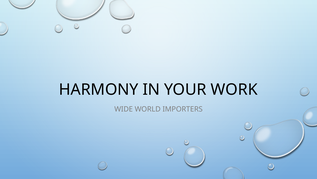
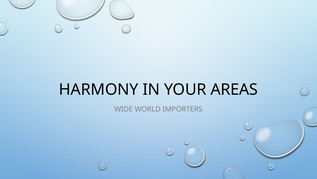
WORK: WORK -> AREAS
